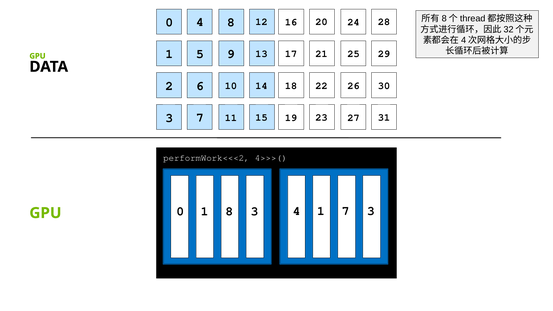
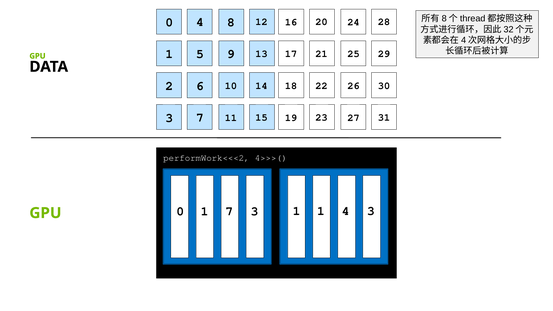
1 8: 8 -> 7
4 at (297, 211): 4 -> 1
1 7: 7 -> 4
